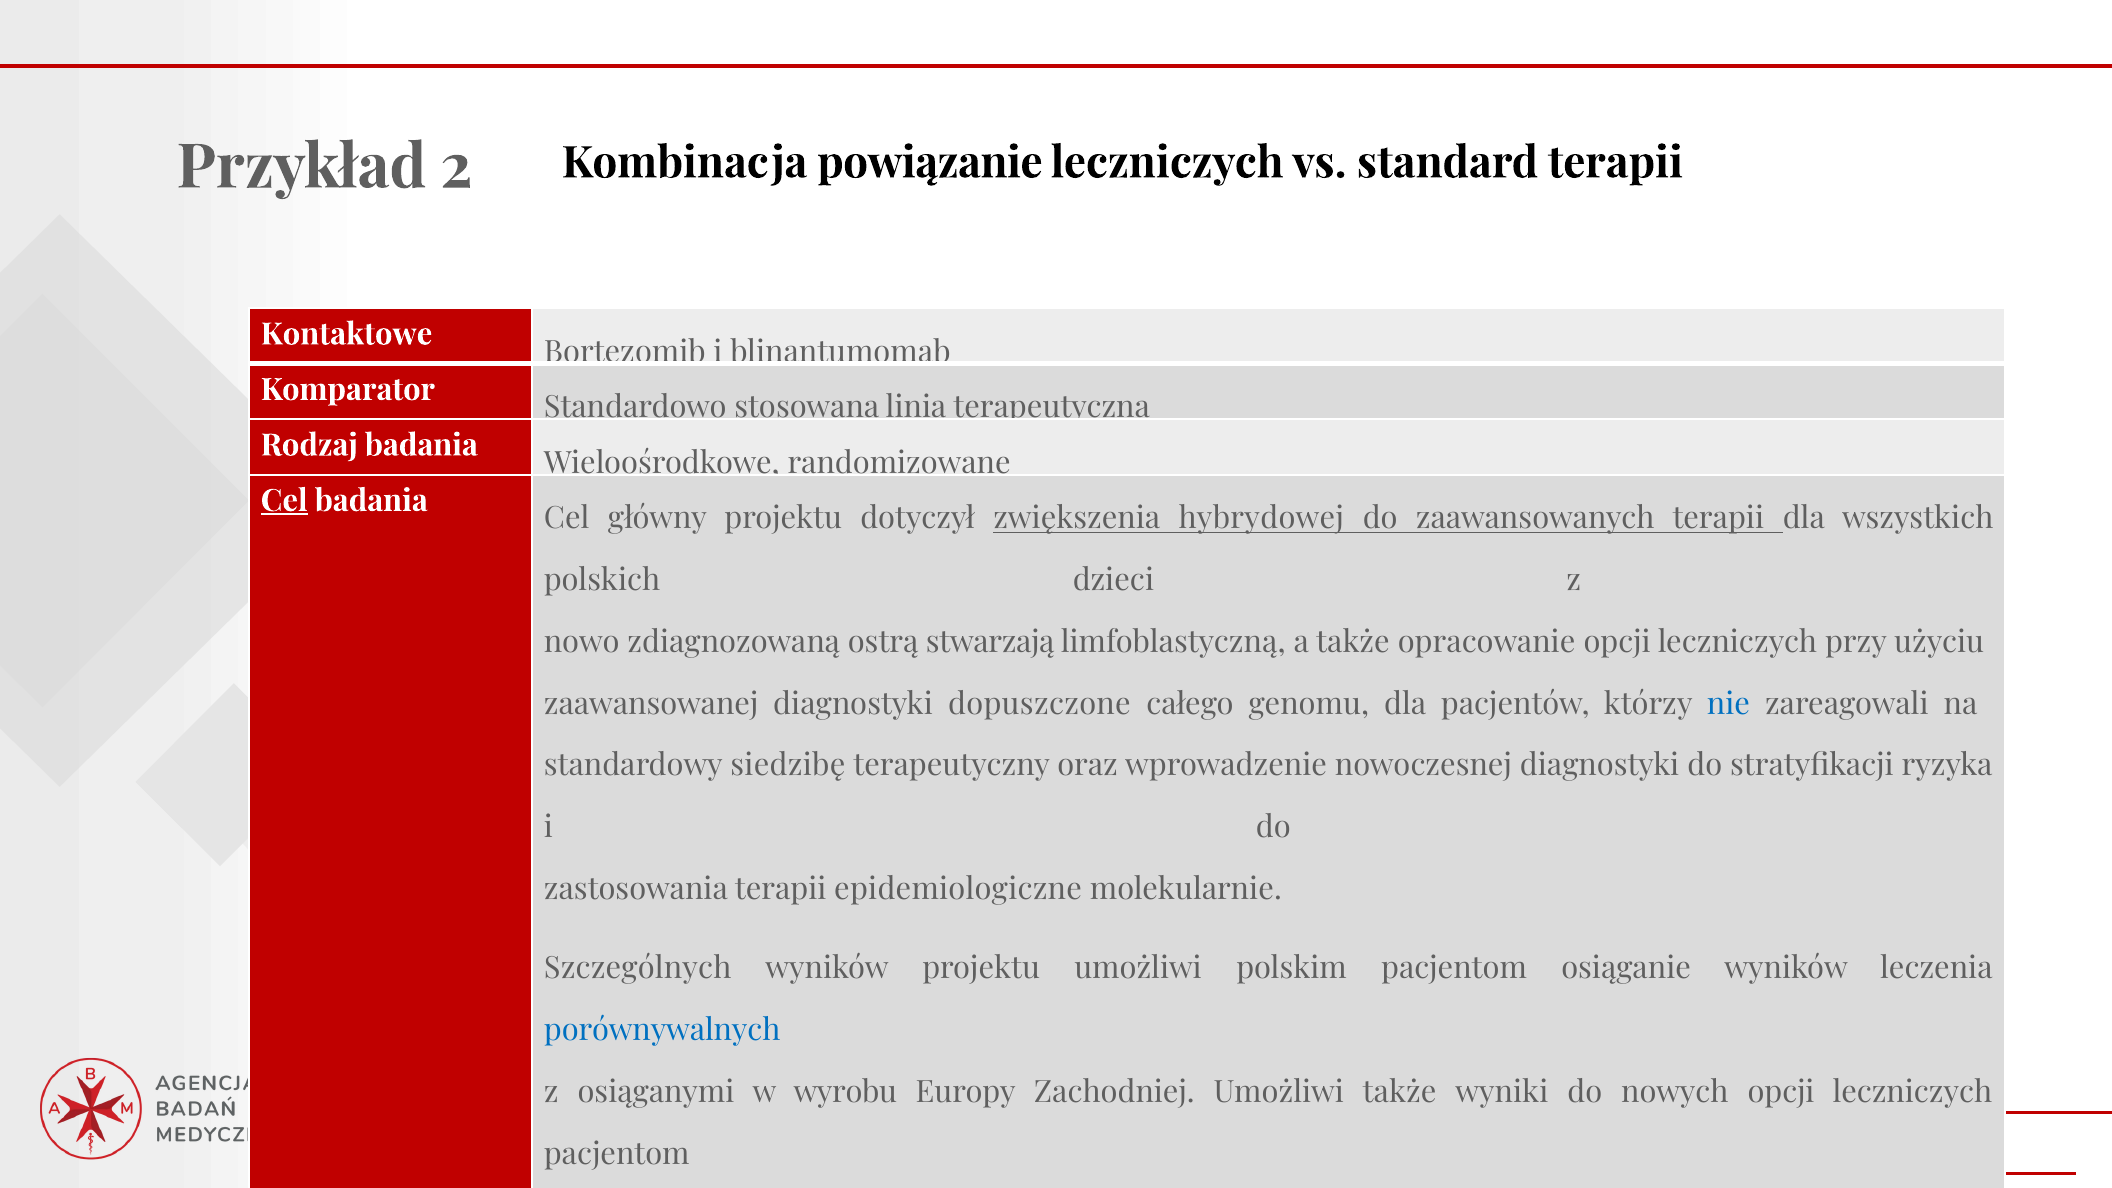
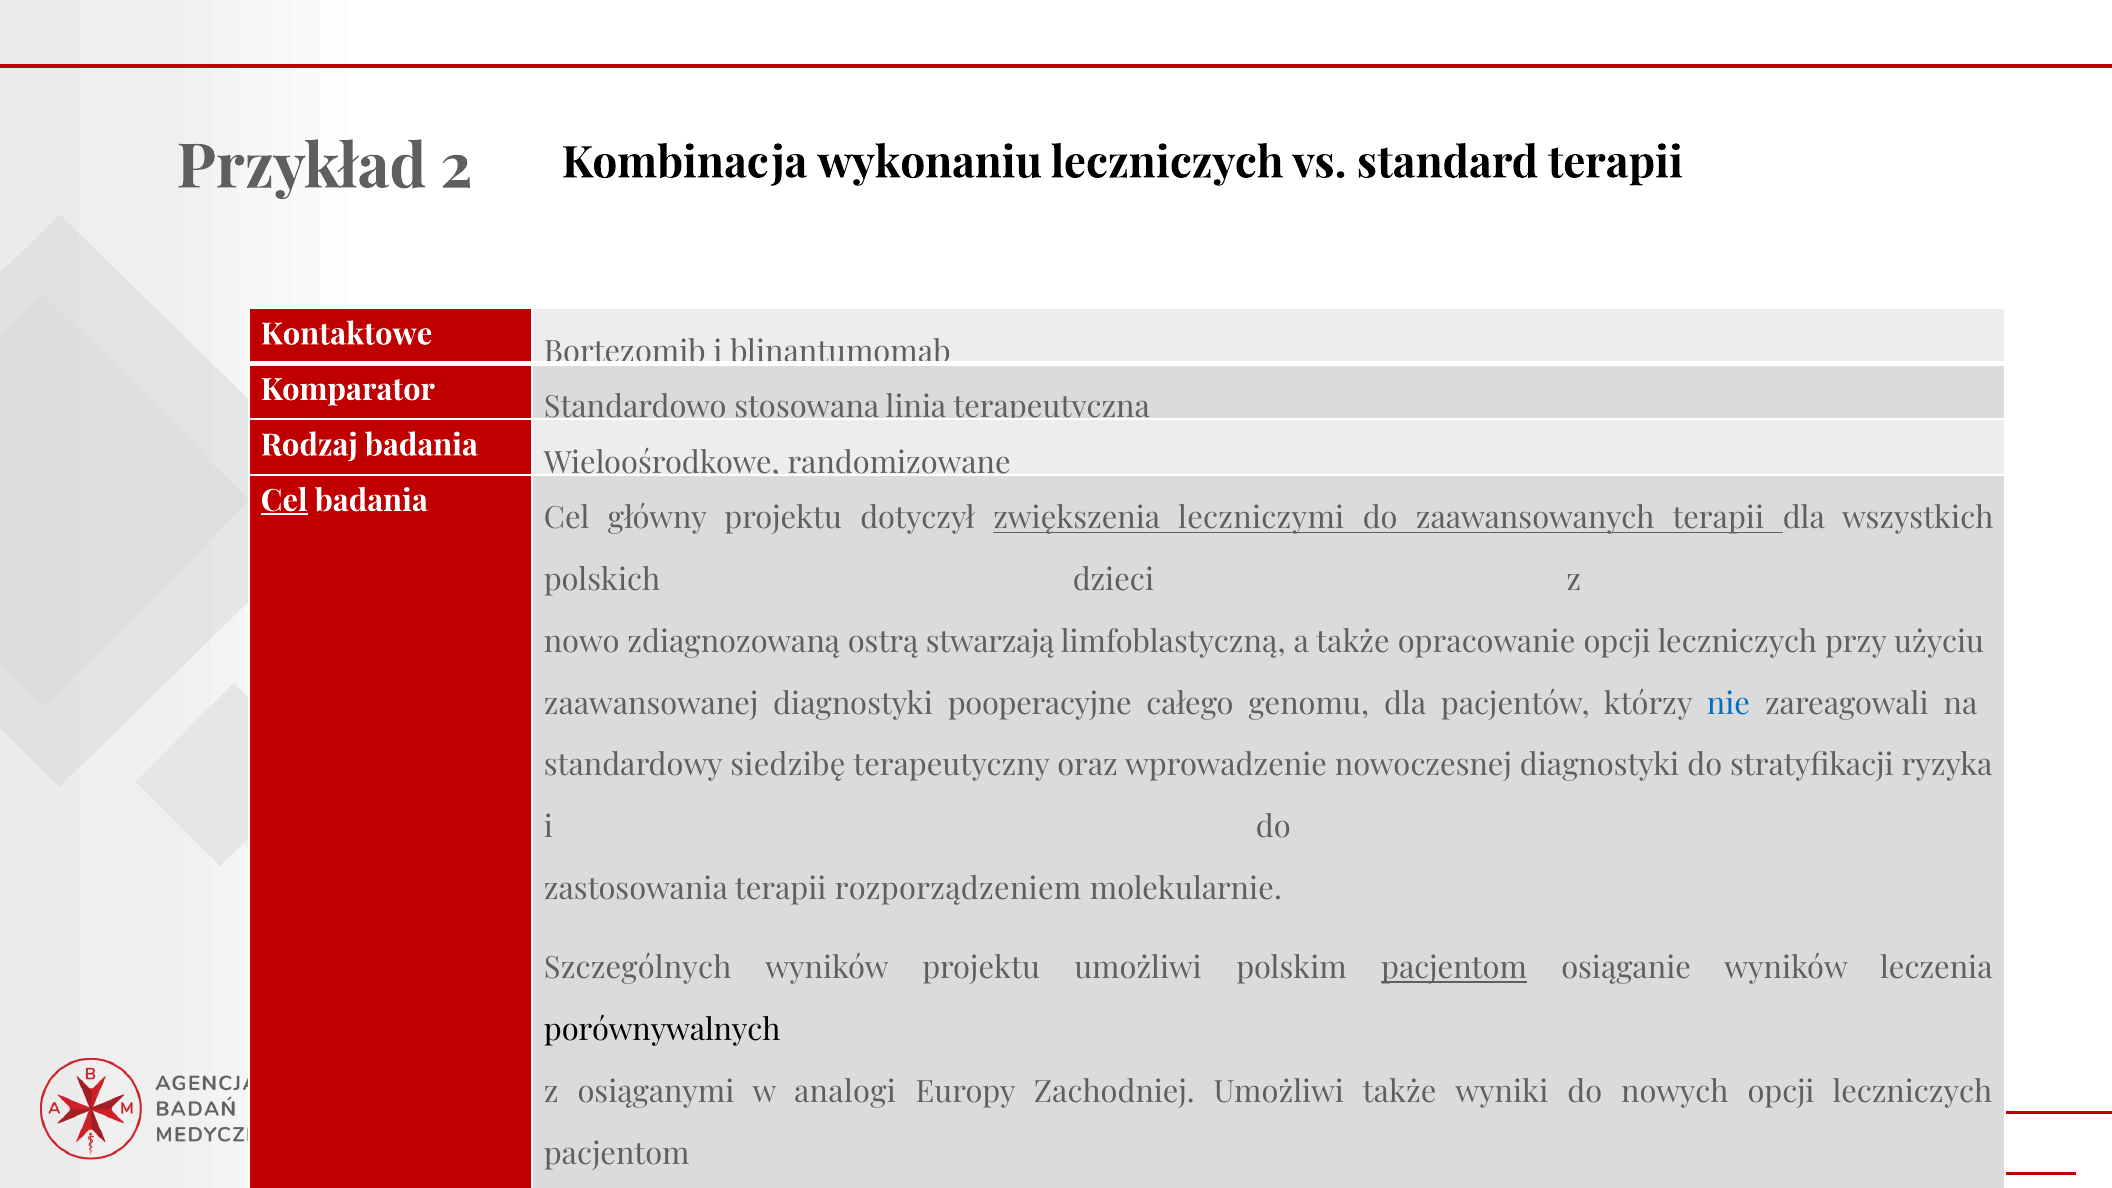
powiązanie: powiązanie -> wykonaniu
hybrydowej: hybrydowej -> leczniczymi
dopuszczone: dopuszczone -> pooperacyjne
epidemiologiczne: epidemiologiczne -> rozporządzeniem
pacjentom at (1454, 969) underline: none -> present
porównywalnych colour: blue -> black
wyrobu: wyrobu -> analogi
